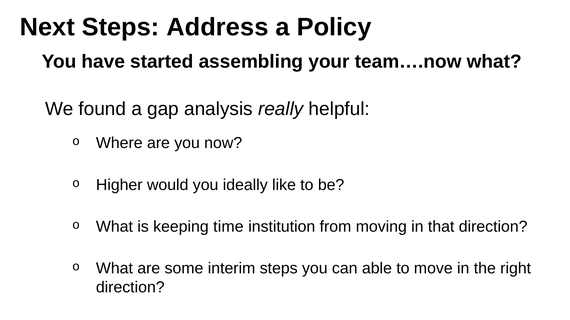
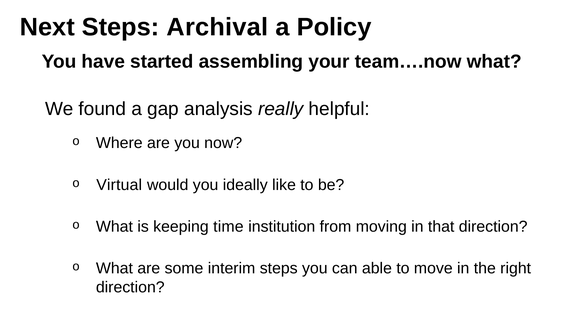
Address: Address -> Archival
Higher: Higher -> Virtual
